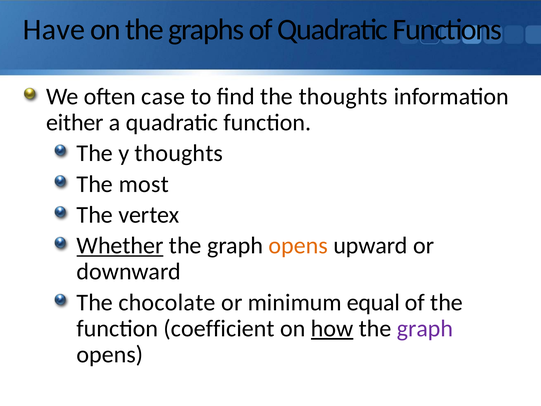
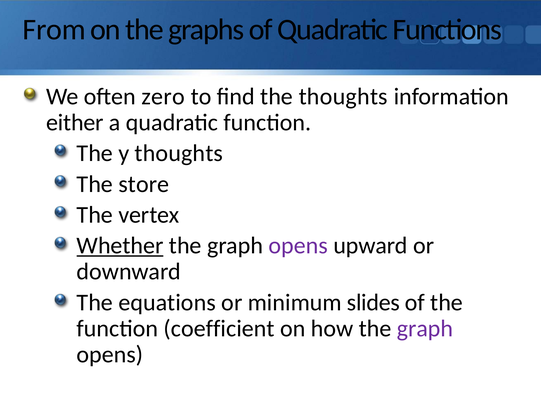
Have: Have -> From
case: case -> zero
most: most -> store
opens at (298, 246) colour: orange -> purple
chocolate: chocolate -> equations
equal: equal -> slides
how underline: present -> none
